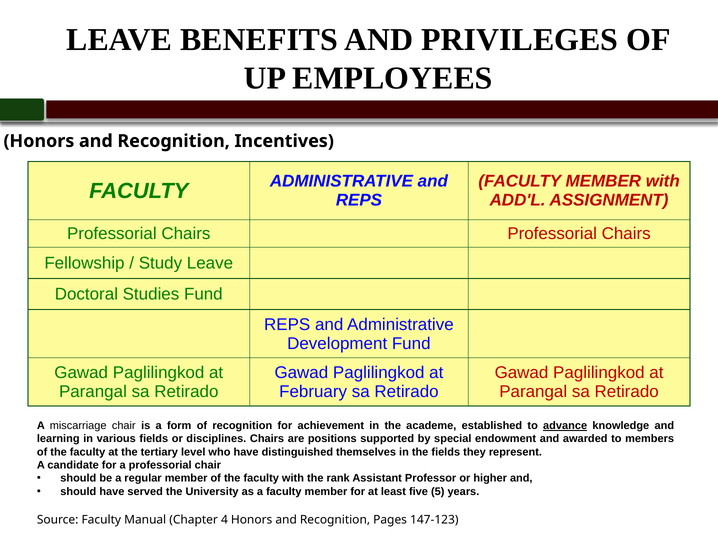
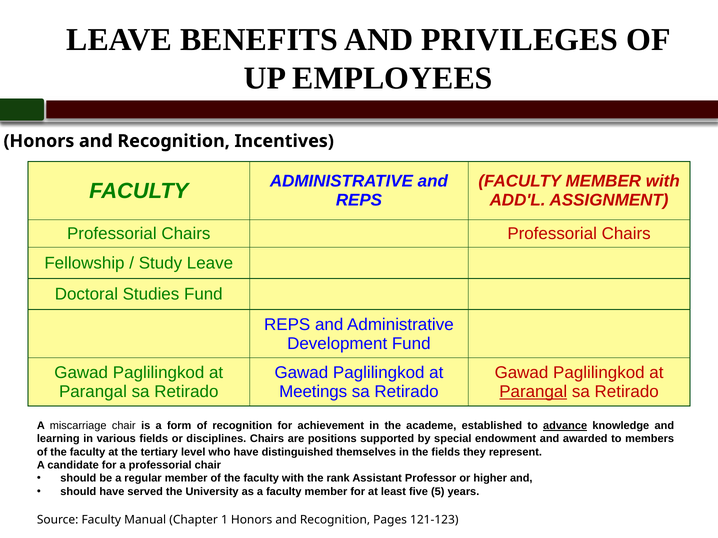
February: February -> Meetings
Parangal at (533, 392) underline: none -> present
4: 4 -> 1
147-123: 147-123 -> 121-123
